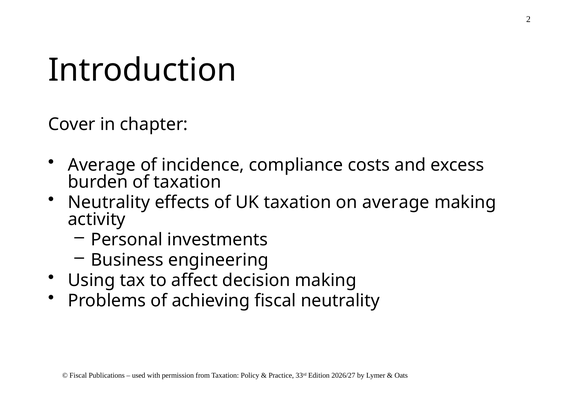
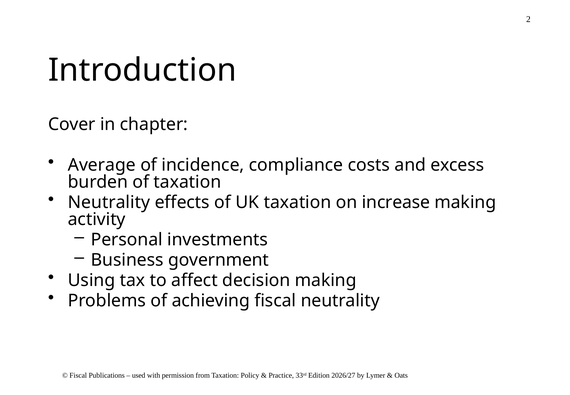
on average: average -> increase
engineering: engineering -> government
